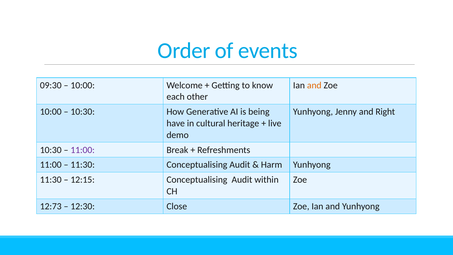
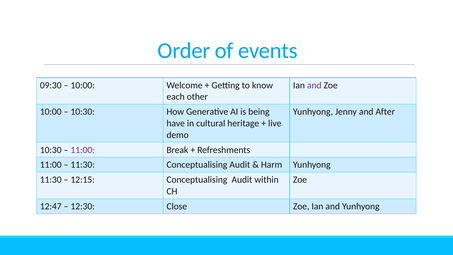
and at (314, 85) colour: orange -> purple
Right: Right -> After
12:73: 12:73 -> 12:47
